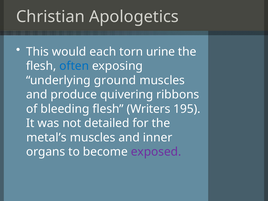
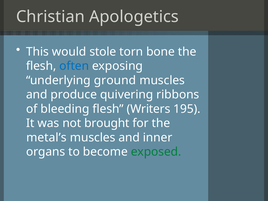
each: each -> stole
urine: urine -> bone
detailed: detailed -> brought
exposed colour: purple -> green
